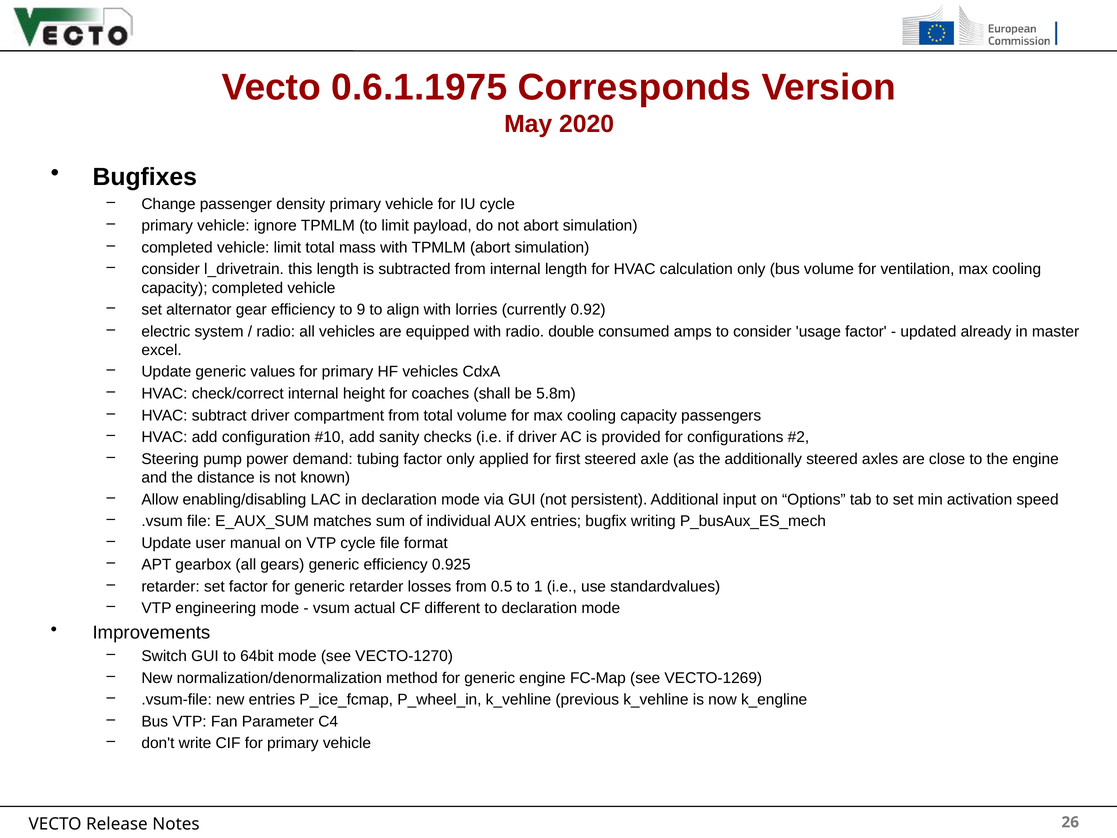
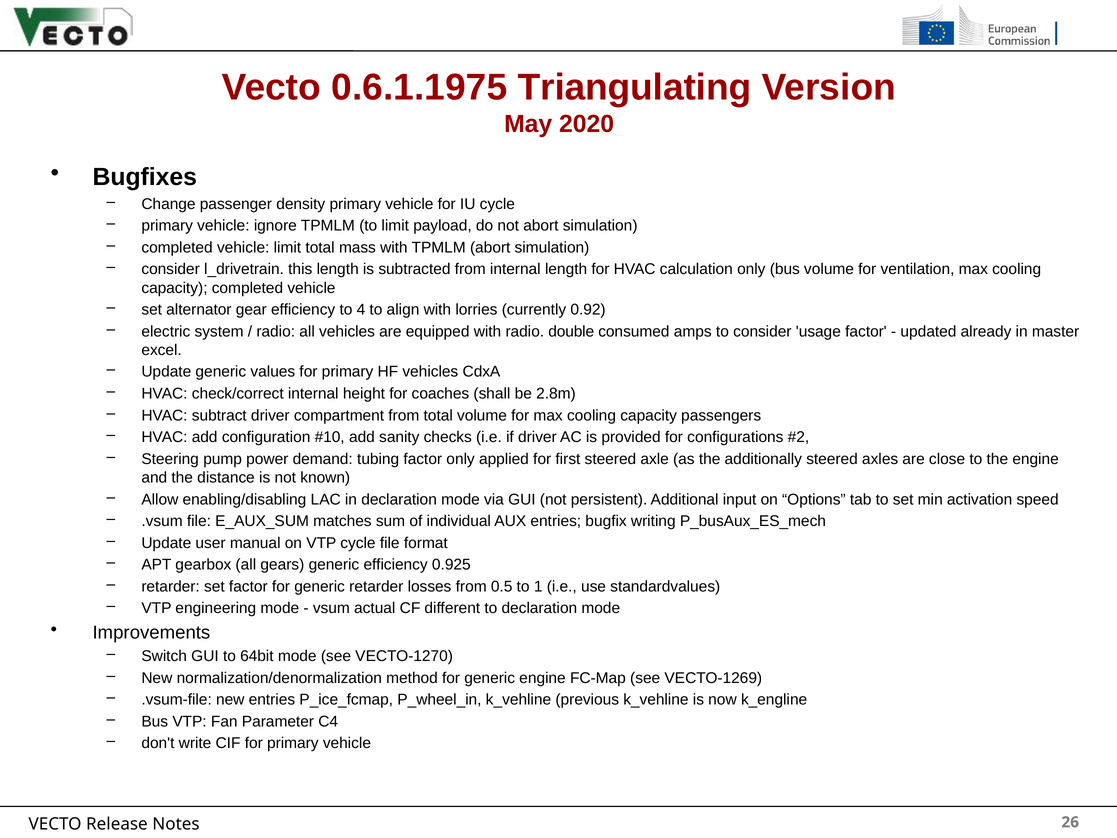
Corresponds: Corresponds -> Triangulating
9: 9 -> 4
5.8m: 5.8m -> 2.8m
